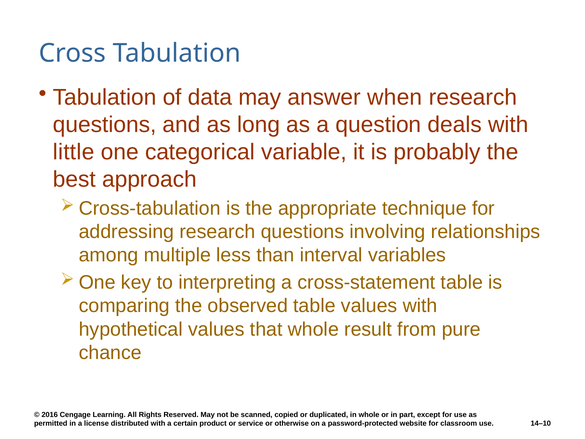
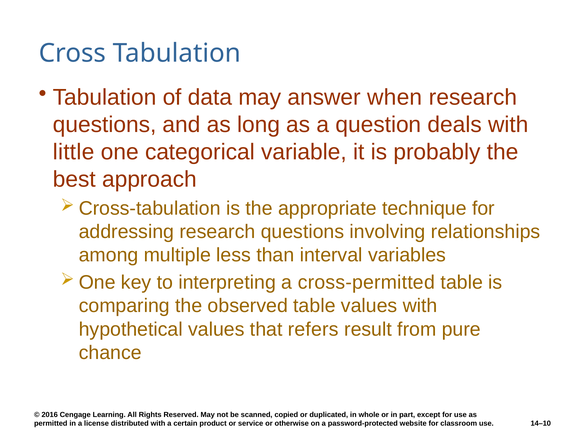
cross-statement: cross-statement -> cross-permitted
that whole: whole -> refers
